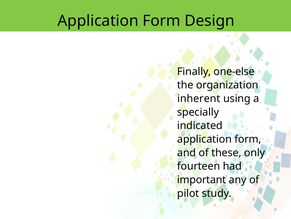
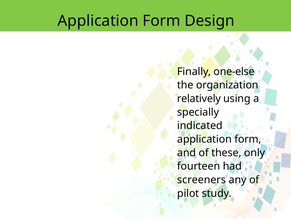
inherent: inherent -> relatively
important: important -> screeners
